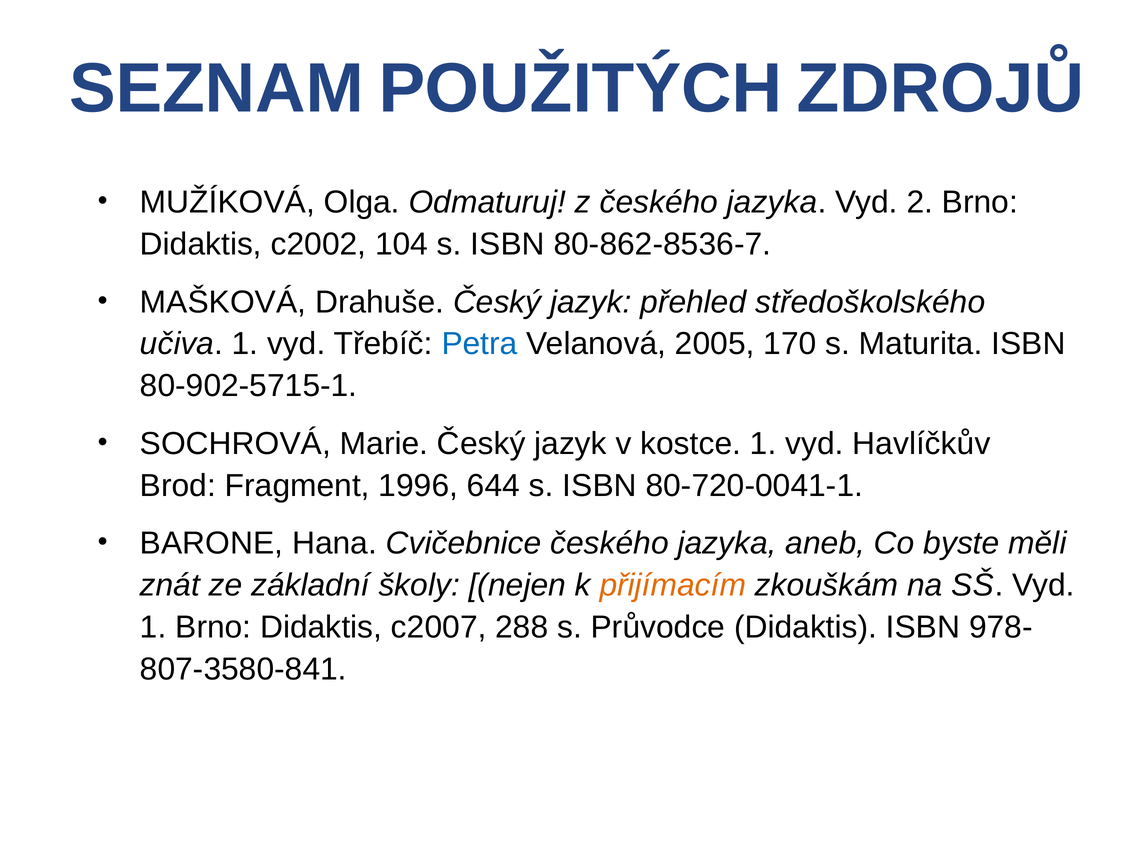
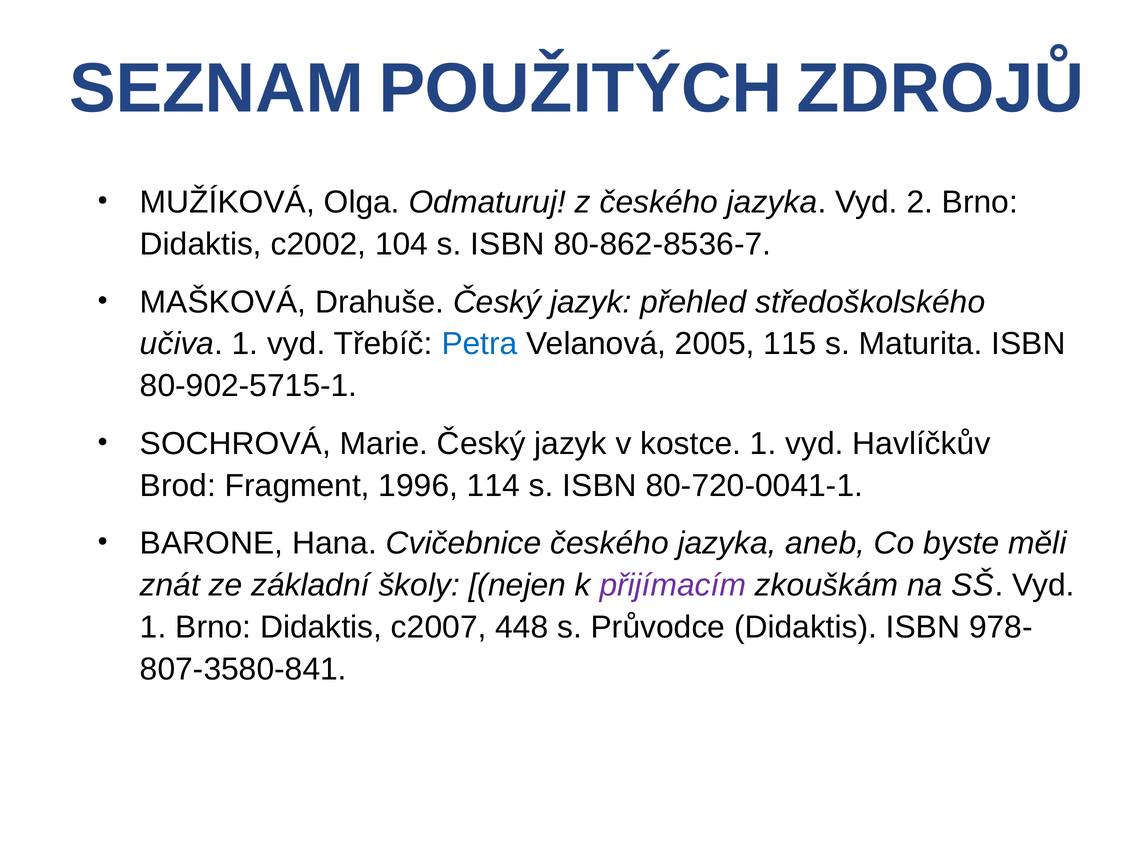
170: 170 -> 115
644: 644 -> 114
přijímacím colour: orange -> purple
288: 288 -> 448
